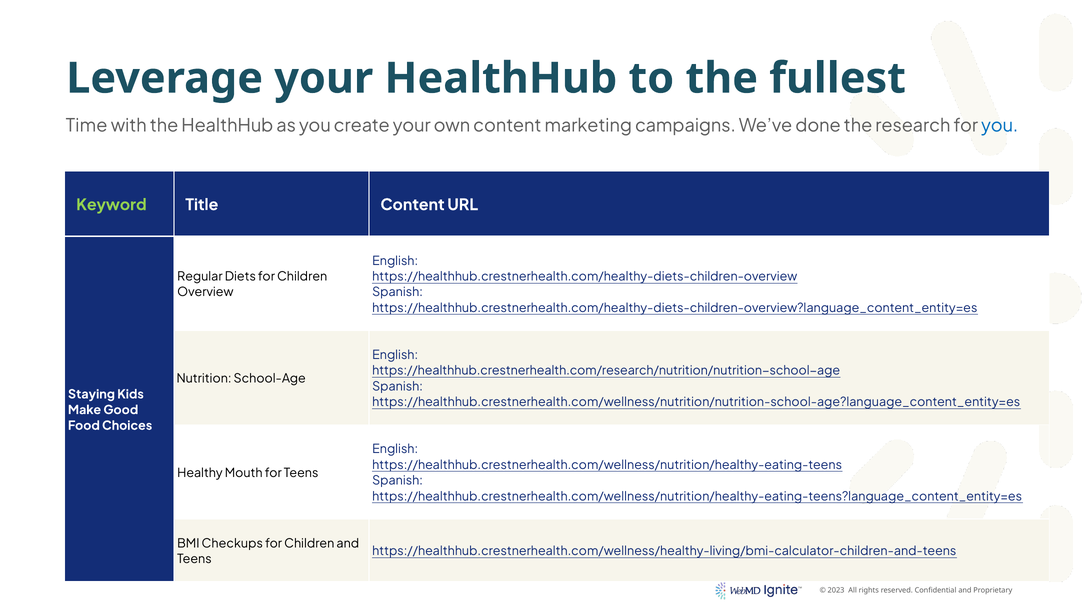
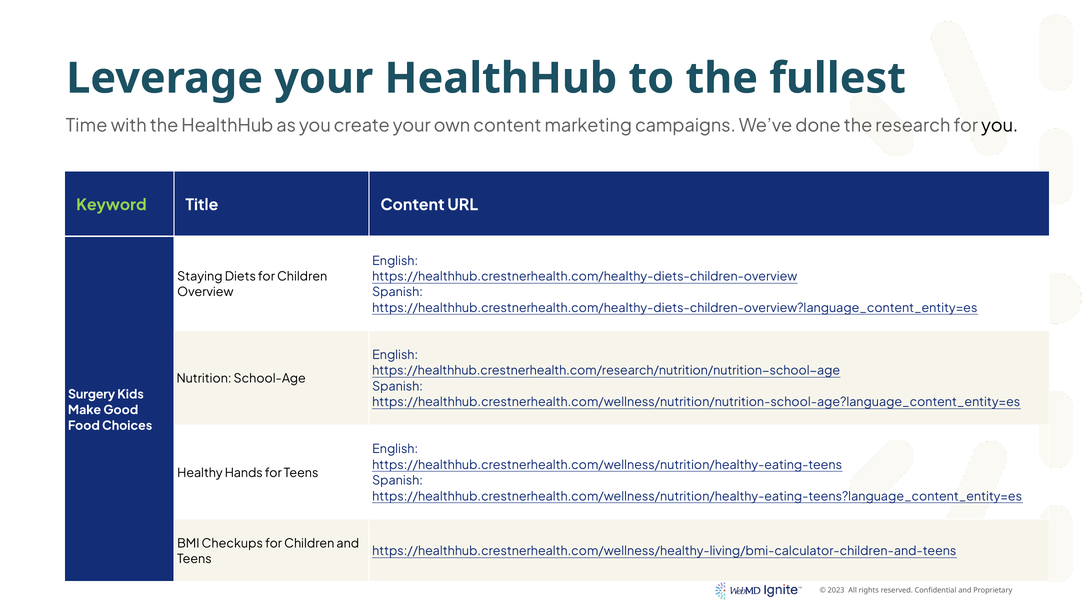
you at (1000, 126) colour: blue -> black
Regular: Regular -> Staying
Staying: Staying -> Surgery
Mouth: Mouth -> Hands
